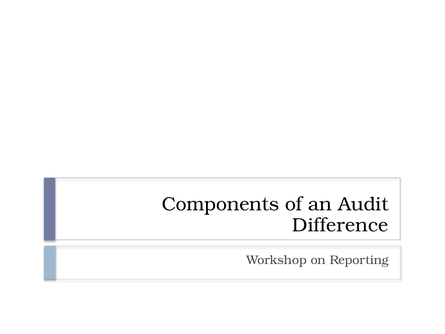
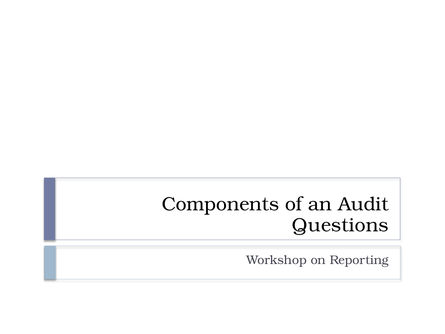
Difference: Difference -> Questions
